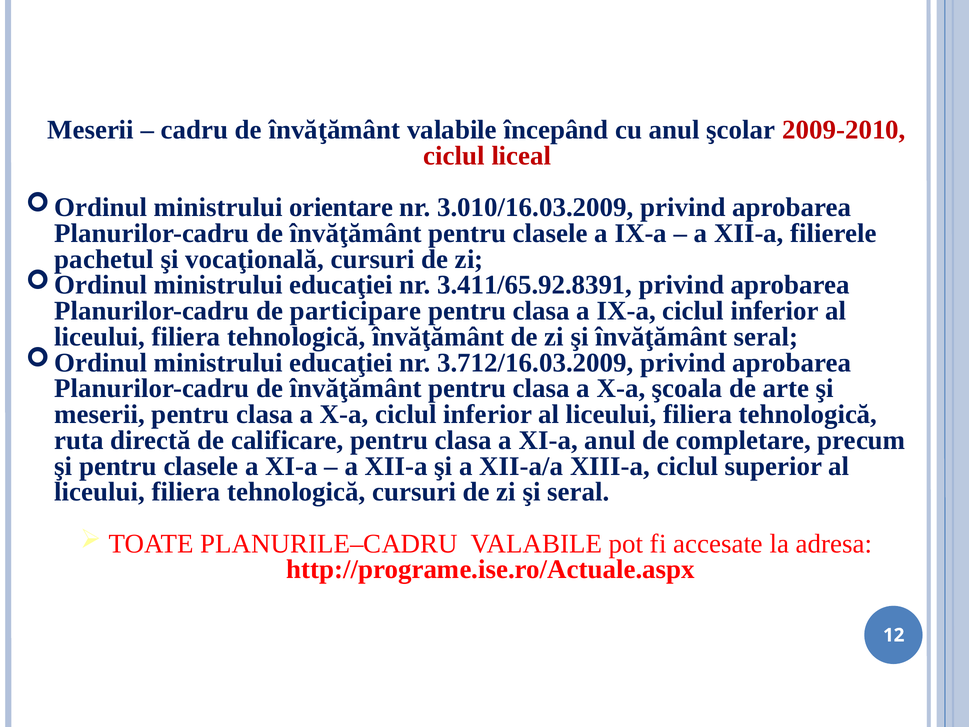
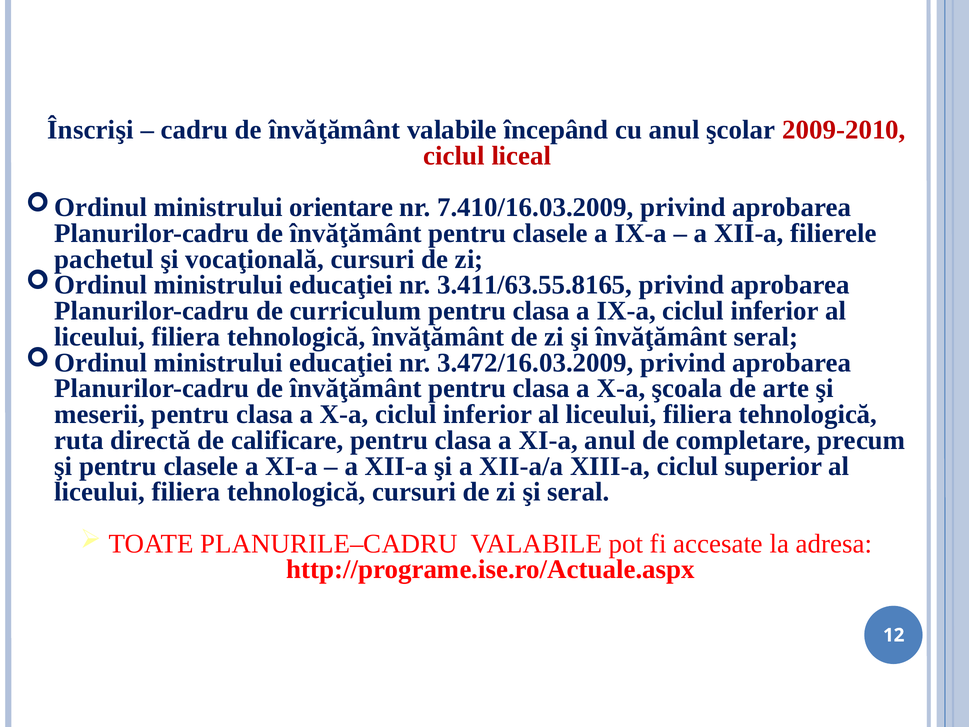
Meserii at (91, 130): Meserii -> Înscrişi
3.010/16.03.2009: 3.010/16.03.2009 -> 7.410/16.03.2009
3.411/65.92.8391: 3.411/65.92.8391 -> 3.411/63.55.8165
participare: participare -> curriculum
3.712/16.03.2009: 3.712/16.03.2009 -> 3.472/16.03.2009
